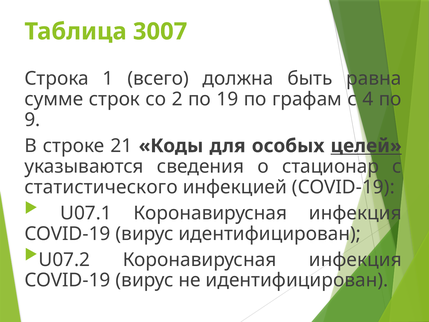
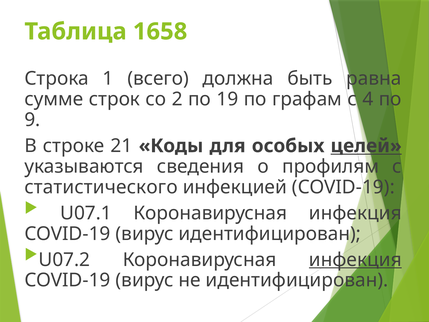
3007: 3007 -> 1658
стационар: стационар -> профилям
инфекция at (355, 260) underline: none -> present
